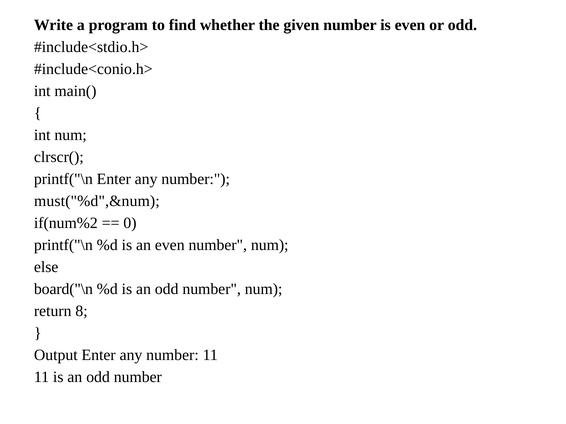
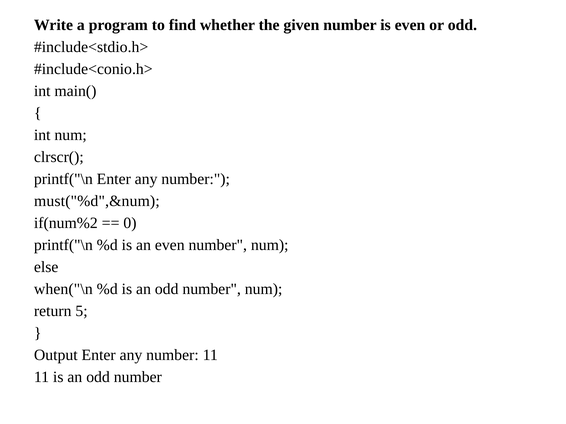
board("\n: board("\n -> when("\n
8: 8 -> 5
